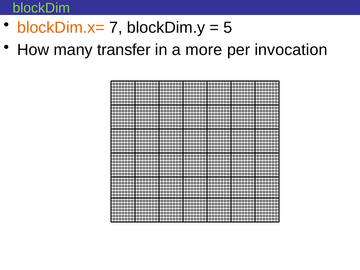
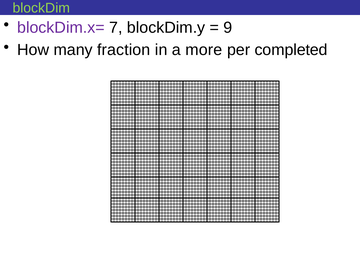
blockDim.x= colour: orange -> purple
5: 5 -> 9
transfer: transfer -> fraction
invocation: invocation -> completed
